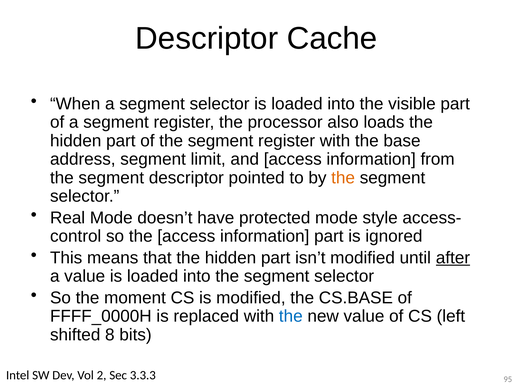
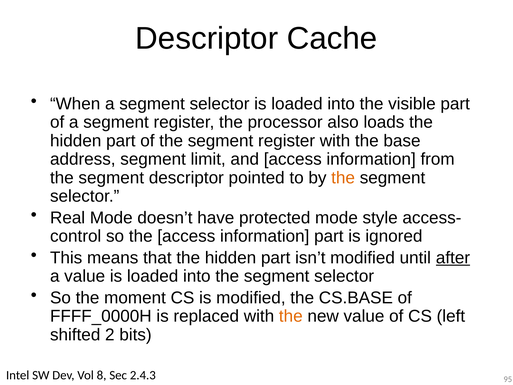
the at (291, 316) colour: blue -> orange
8: 8 -> 2
2: 2 -> 8
3.3.3: 3.3.3 -> 2.4.3
